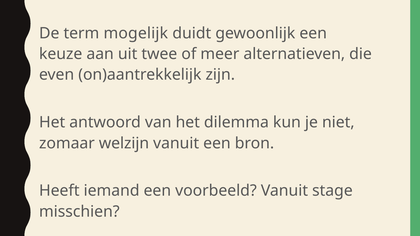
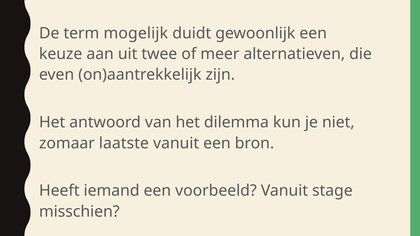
welzijn: welzijn -> laatste
